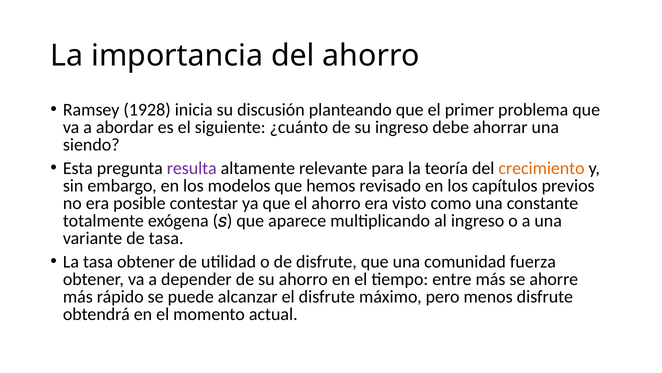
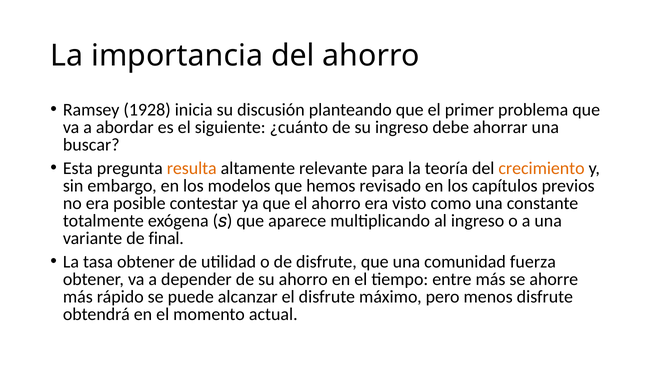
siendo: siendo -> buscar
resulta colour: purple -> orange
de tasa: tasa -> final
